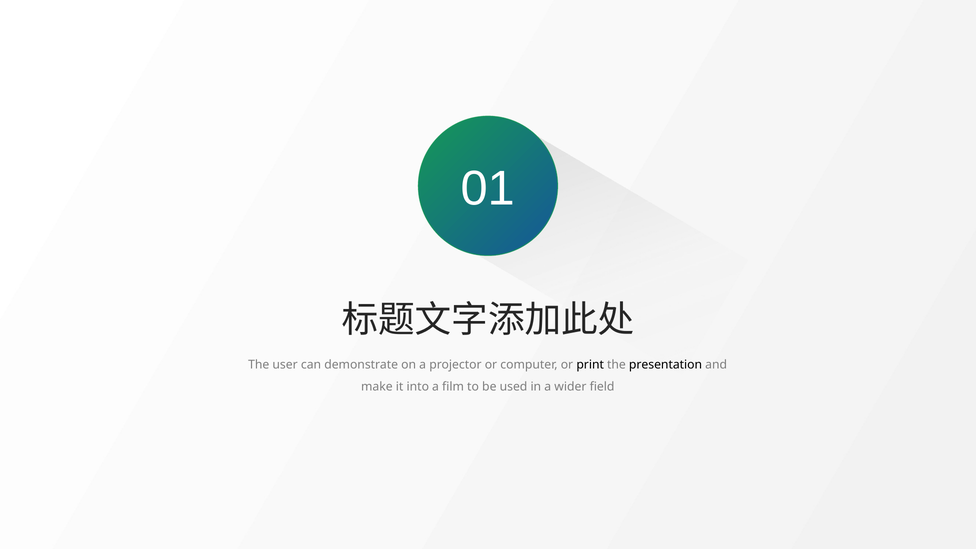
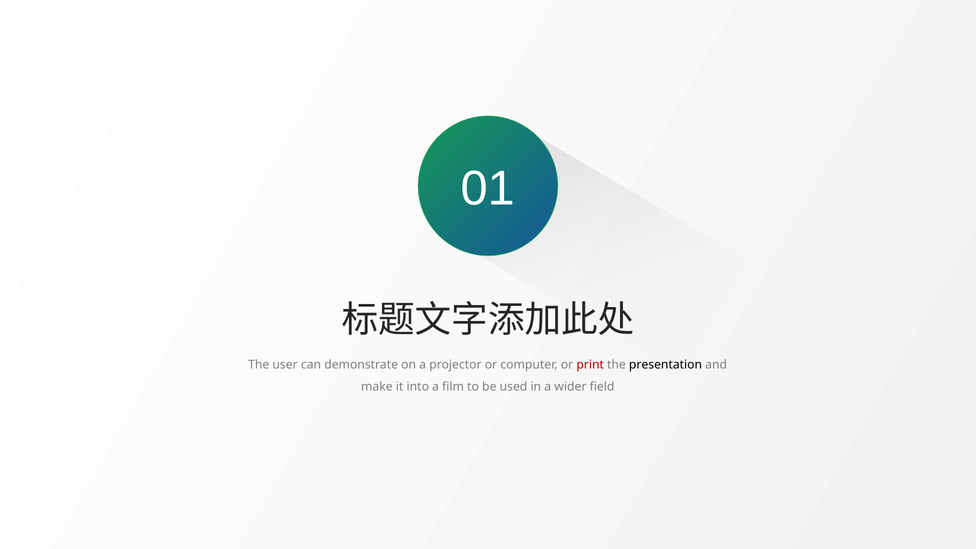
print colour: black -> red
